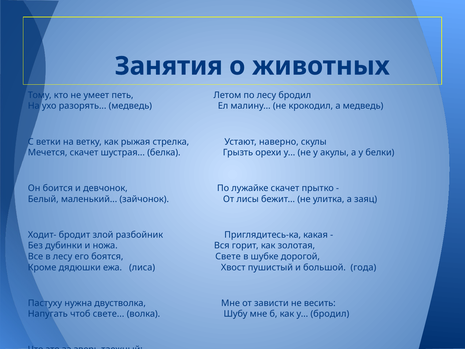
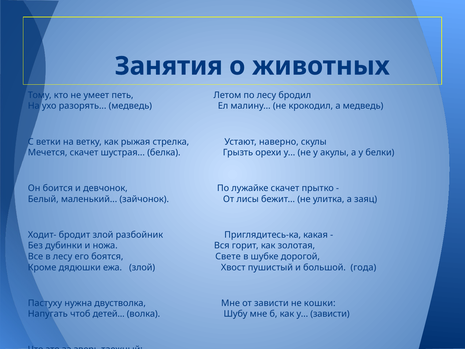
ежа лиса: лиса -> злой
не весить: весить -> кошки
чтоб свете: свете -> детей
у бродил: бродил -> зависти
